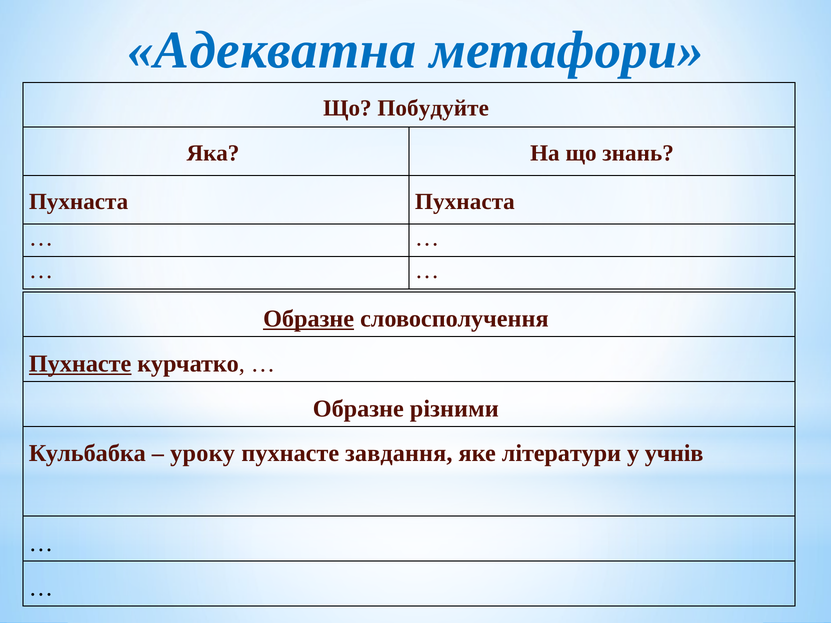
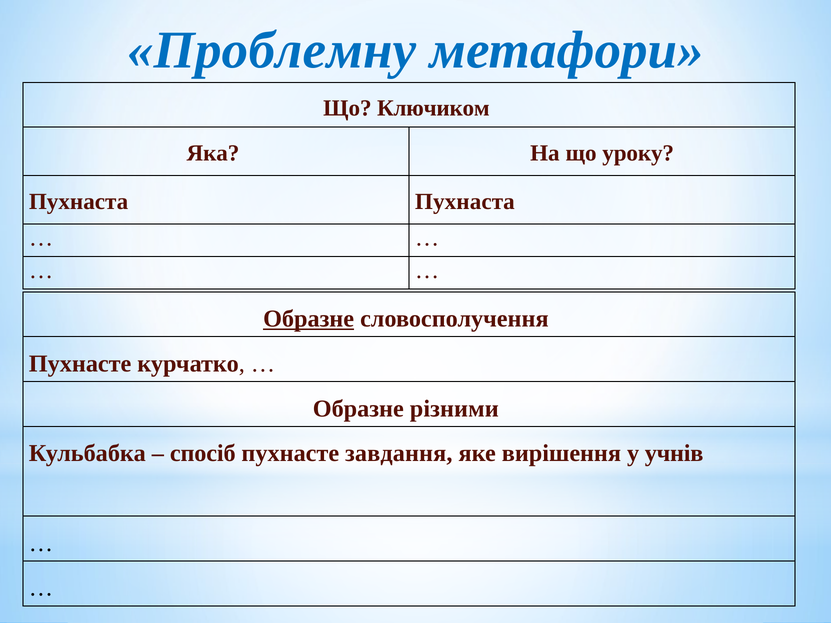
Адекватна: Адекватна -> Проблемну
Побудуйте: Побудуйте -> Ключиком
знань: знань -> уроку
Пухнасте at (80, 364) underline: present -> none
уроку: уроку -> спосіб
літератури: літератури -> вирішення
